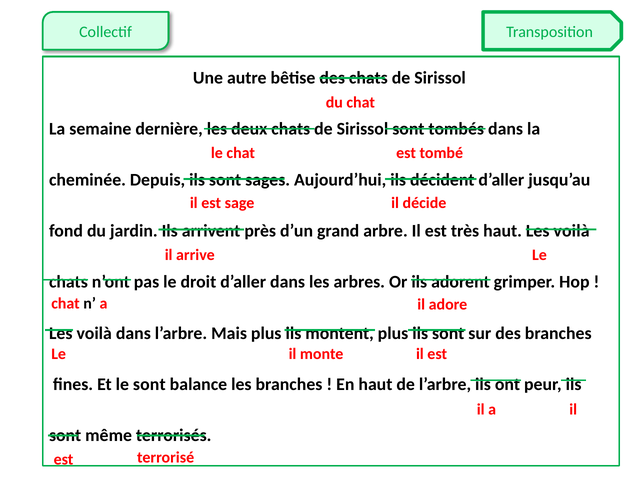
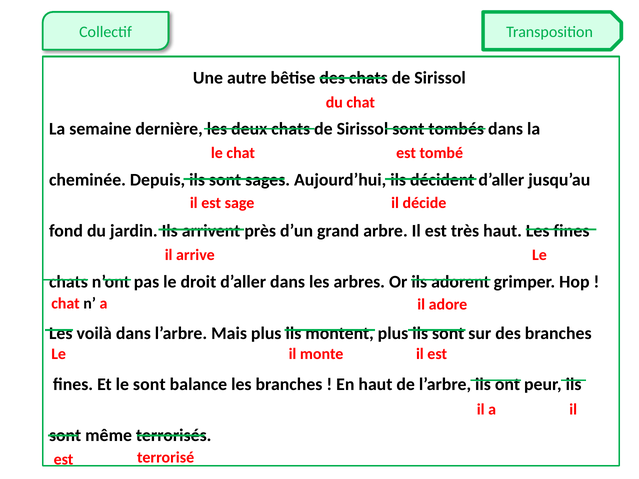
haut Les voilà: voilà -> fines
